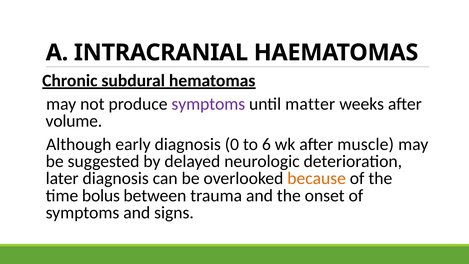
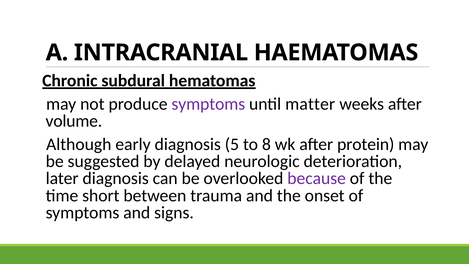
0: 0 -> 5
6: 6 -> 8
muscle: muscle -> protein
because colour: orange -> purple
bolus: bolus -> short
